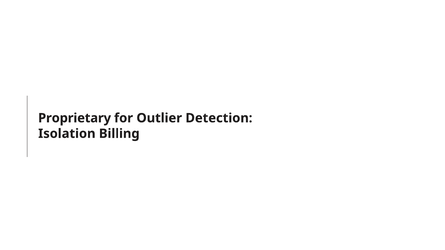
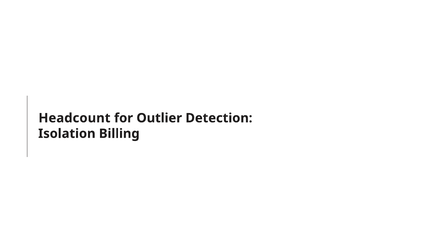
Proprietary: Proprietary -> Headcount
